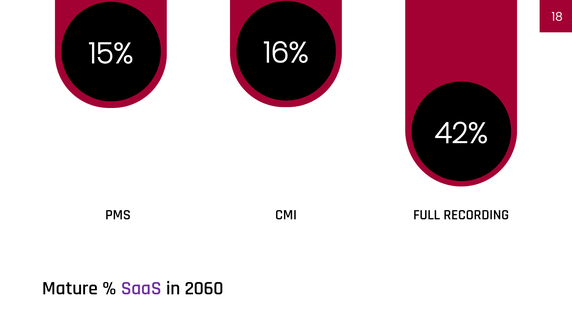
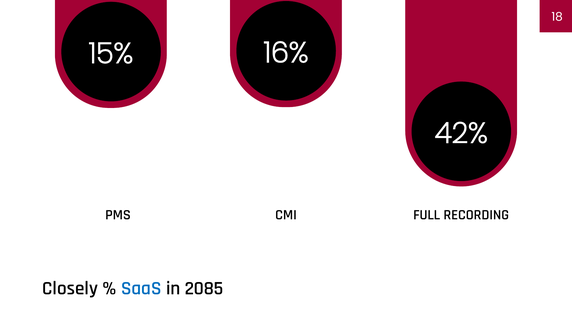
Mature: Mature -> Closely
SaaS colour: purple -> blue
2060: 2060 -> 2085
